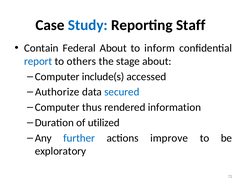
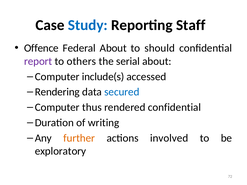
Contain: Contain -> Offence
inform: inform -> should
report colour: blue -> purple
stage: stage -> serial
Authorize: Authorize -> Rendering
rendered information: information -> confidential
utilized: utilized -> writing
further colour: blue -> orange
improve: improve -> involved
